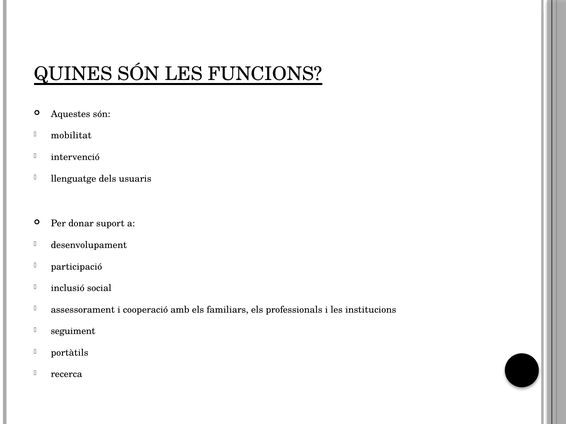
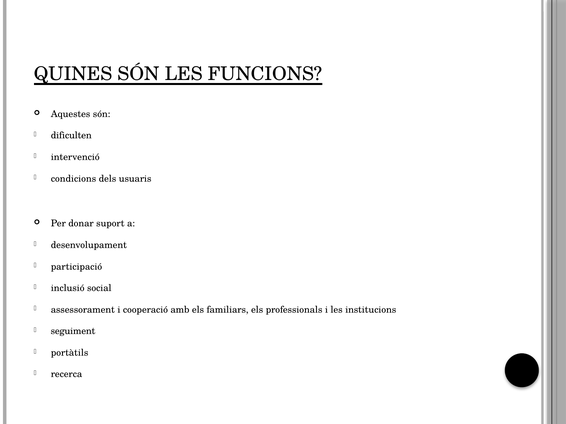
mobilitat: mobilitat -> dificulten
llenguatge: llenguatge -> condicions
